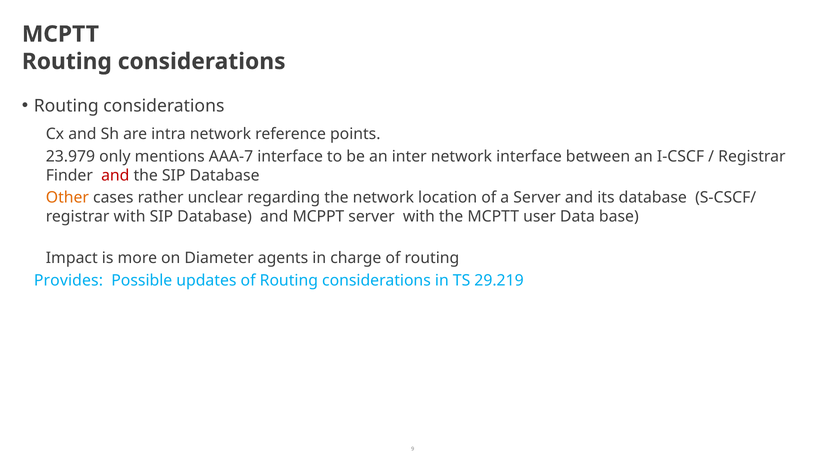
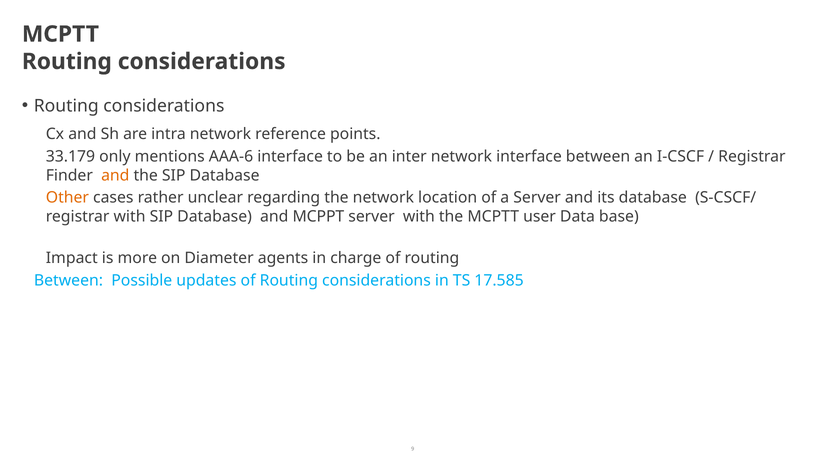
23.979: 23.979 -> 33.179
AAA-7: AAA-7 -> AAA-6
and at (115, 175) colour: red -> orange
Provides at (68, 280): Provides -> Between
29.219: 29.219 -> 17.585
